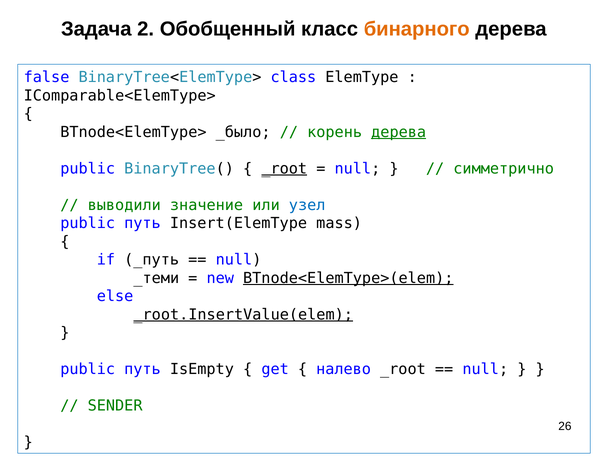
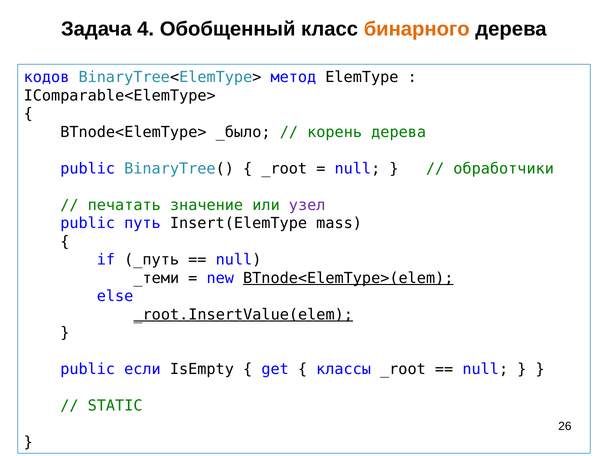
2: 2 -> 4
false: false -> кодов
class: class -> метод
дерева at (399, 132) underline: present -> none
_root at (284, 169) underline: present -> none
симметрично: симметрично -> обработчики
выводили: выводили -> печатать
узел colour: blue -> purple
путь at (142, 369): путь -> если
налево: налево -> классы
SENDER: SENDER -> STATIC
